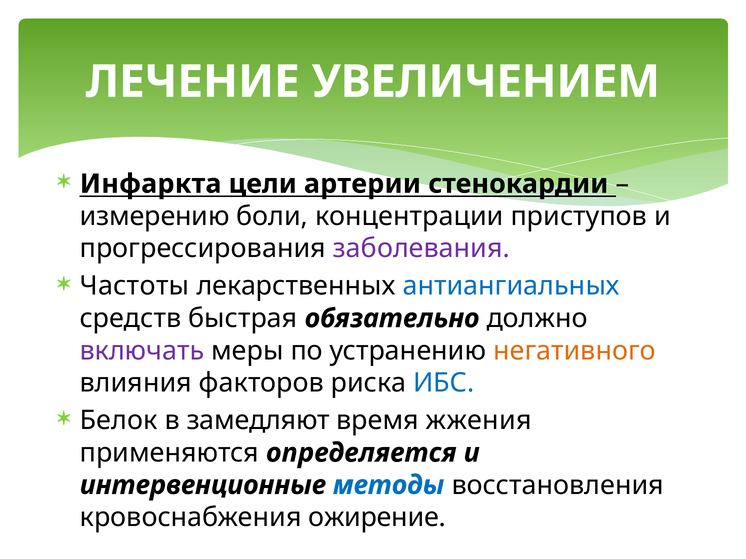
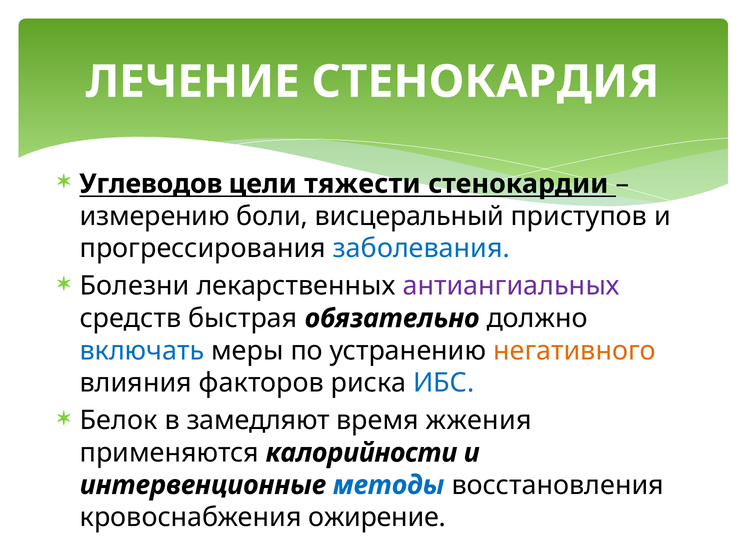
УВЕЛИЧЕНИЕМ: УВЕЛИЧЕНИЕМ -> СТЕНОКАРДИЯ
Инфаркта: Инфаркта -> Углеводов
артерии: артерии -> тяжести
концентрации: концентрации -> висцеральный
заболевания colour: purple -> blue
Частоты: Частоты -> Болезни
антиангиальных colour: blue -> purple
включать colour: purple -> blue
определяется: определяется -> калорийности
